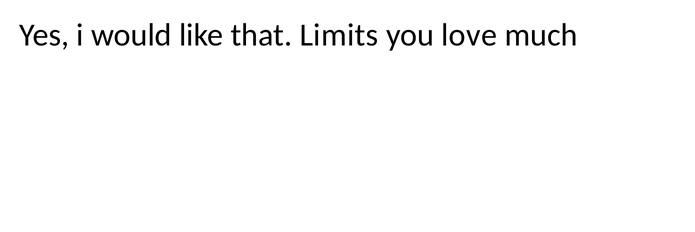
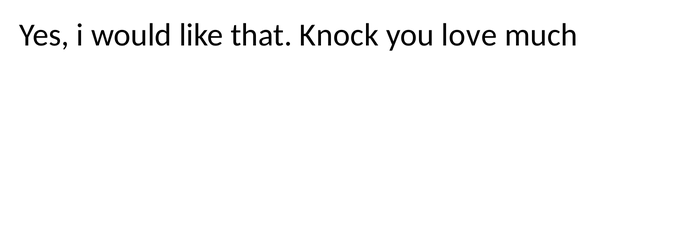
Limits: Limits -> Knock
